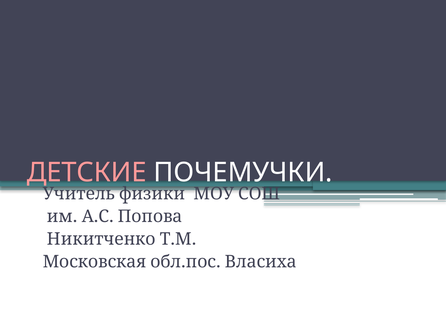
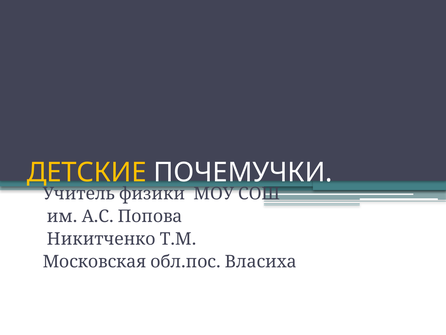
ДЕТСКИЕ colour: pink -> yellow
